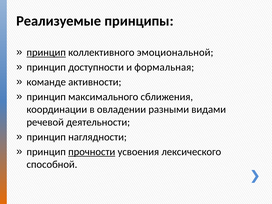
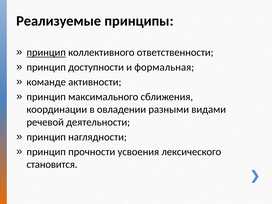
эмоциональной: эмоциональной -> ответственности
прочности underline: present -> none
способной: способной -> становится
